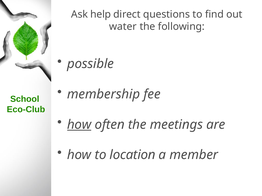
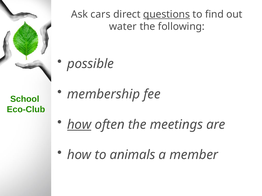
help: help -> cars
questions underline: none -> present
location: location -> animals
